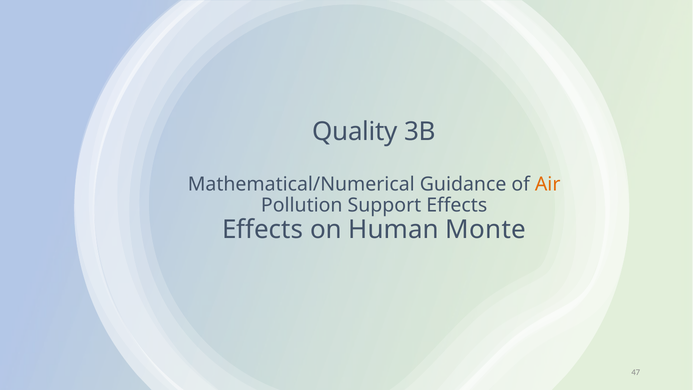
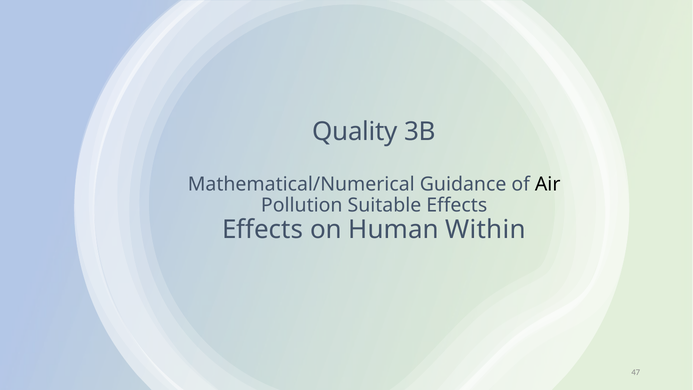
Air colour: orange -> black
Support: Support -> Suitable
Monte: Monte -> Within
